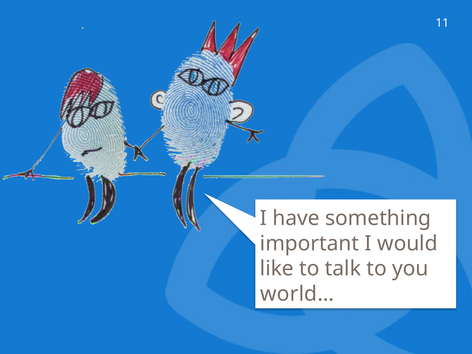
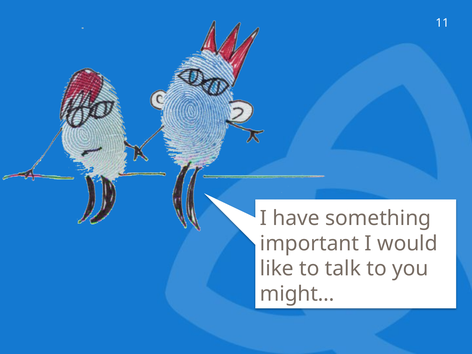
world…: world… -> might…
